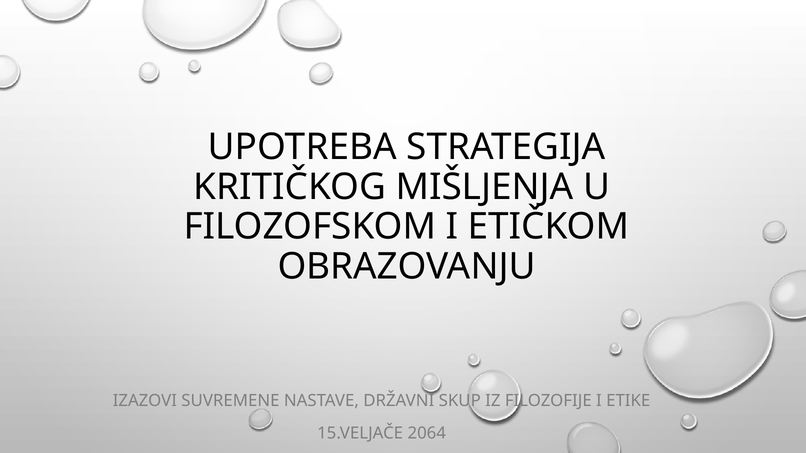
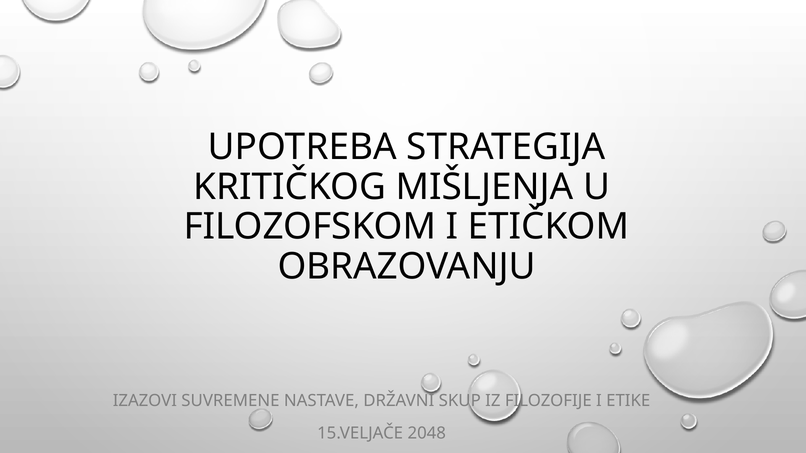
2064: 2064 -> 2048
